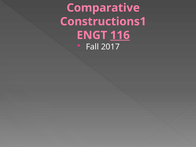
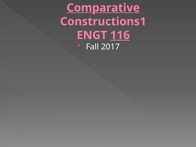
Comparative underline: none -> present
